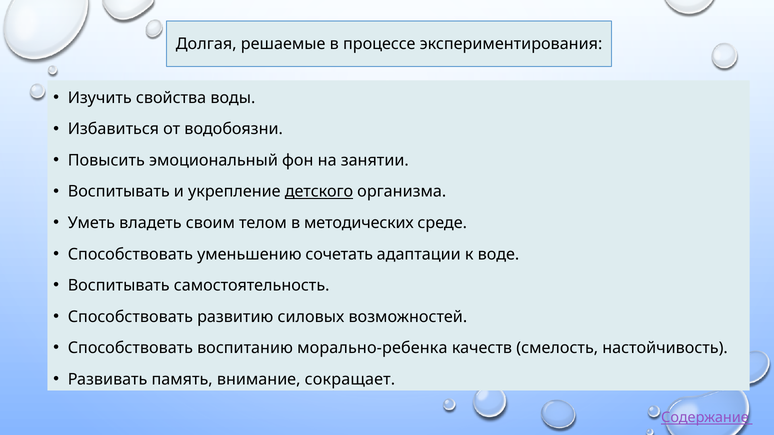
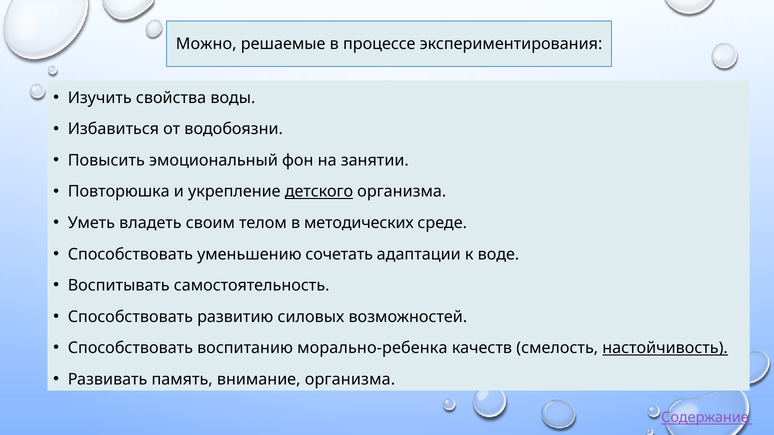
Долгая: Долгая -> Можно
Воспитывать at (119, 192): Воспитывать -> Повторюшка
настойчивость underline: none -> present
внимание сокращает: сокращает -> организма
